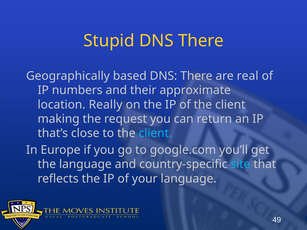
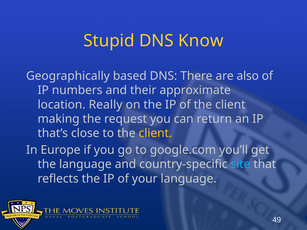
Stupid DNS There: There -> Know
real: real -> also
client at (155, 133) colour: light blue -> yellow
